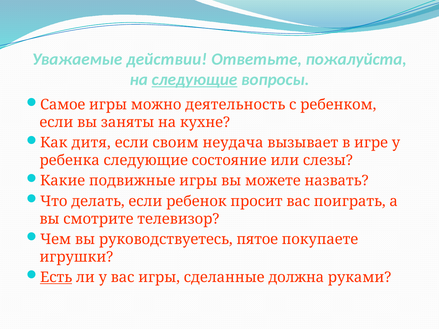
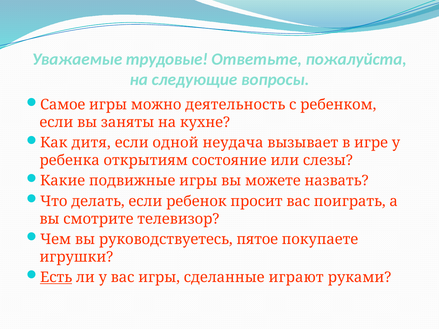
действии: действии -> трудовые
следующие at (194, 80) underline: present -> none
своим: своим -> одной
ребенка следующие: следующие -> открытиям
должна: должна -> играют
